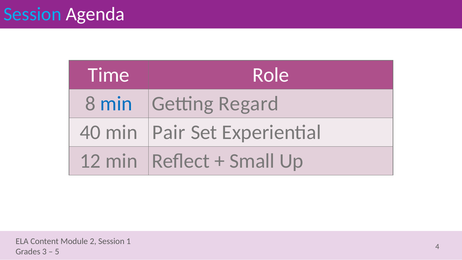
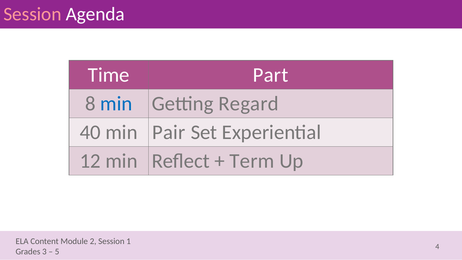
Session at (32, 14) colour: light blue -> pink
Role: Role -> Part
Small: Small -> Term
